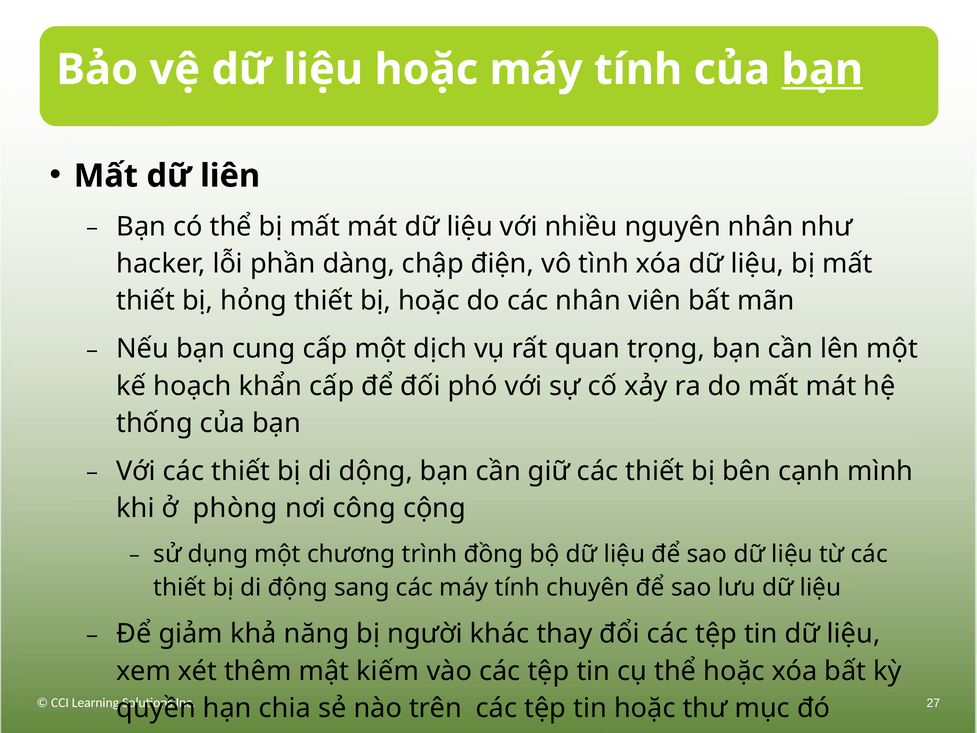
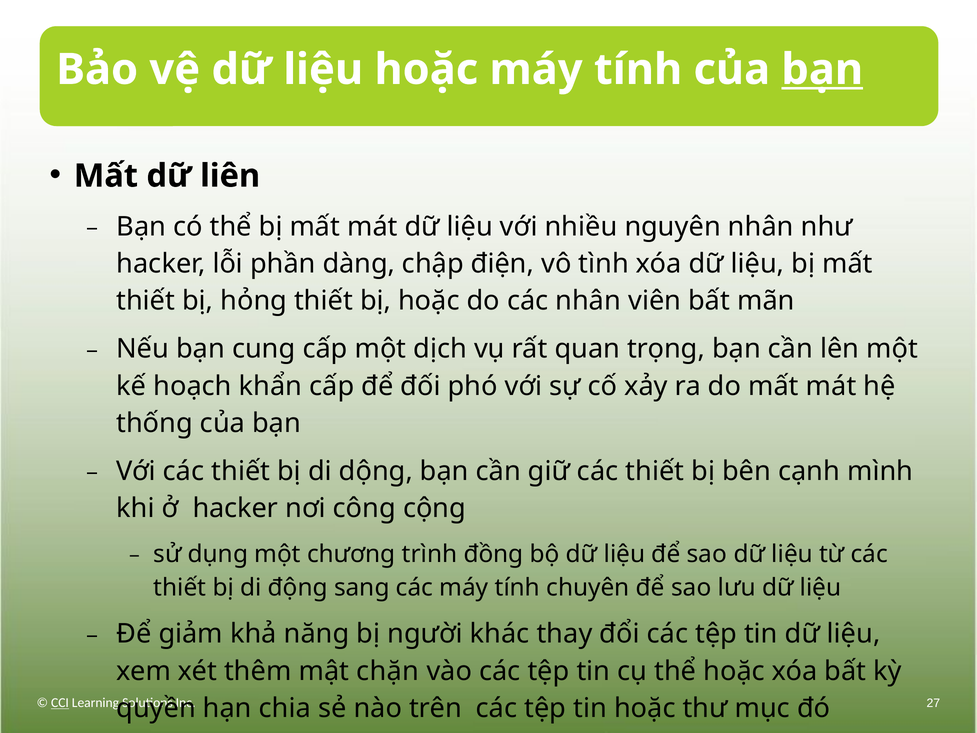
ở phòng: phòng -> hacker
kiếm: kiếm -> chặn
CCI underline: none -> present
